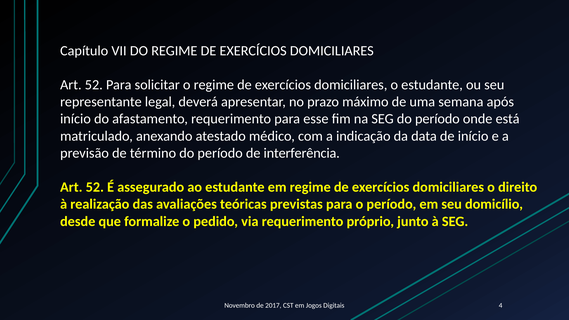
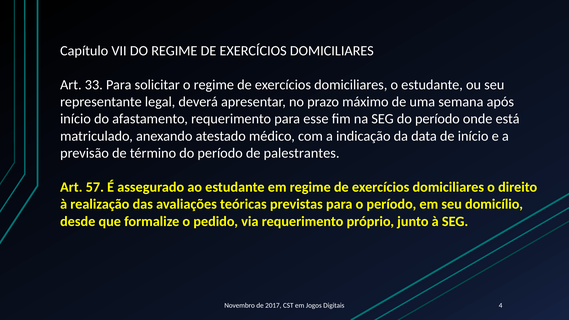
52 at (94, 85): 52 -> 33
interferência: interferência -> palestrantes
52 at (95, 187): 52 -> 57
